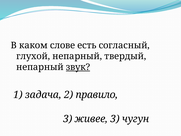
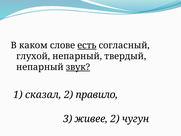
есть underline: none -> present
задача: задача -> сказал
живее 3: 3 -> 2
